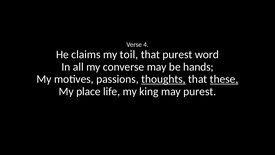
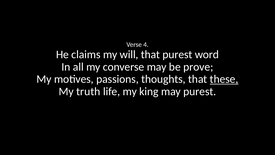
toil: toil -> will
hands: hands -> prove
thoughts underline: present -> none
place: place -> truth
